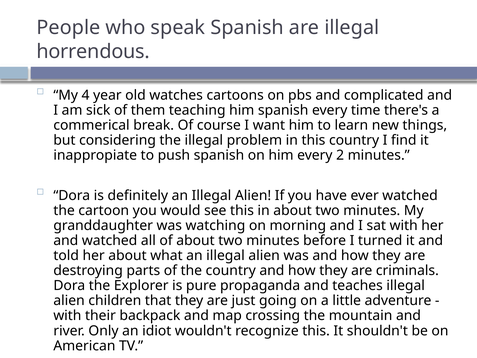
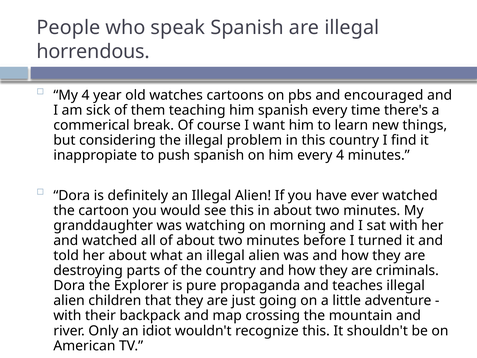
complicated: complicated -> encouraged
every 2: 2 -> 4
